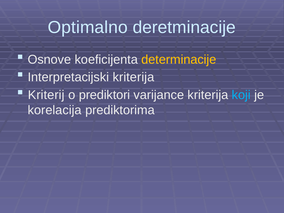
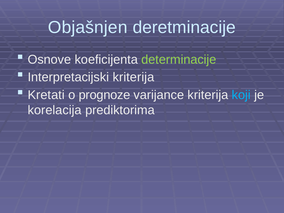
Optimalno: Optimalno -> Objašnjen
determinacije colour: yellow -> light green
Kriterij: Kriterij -> Kretati
prediktori: prediktori -> prognoze
